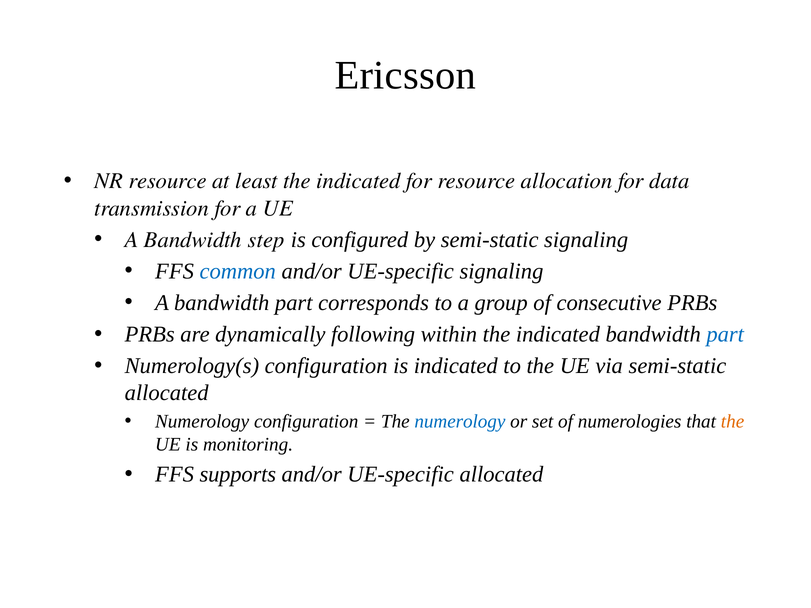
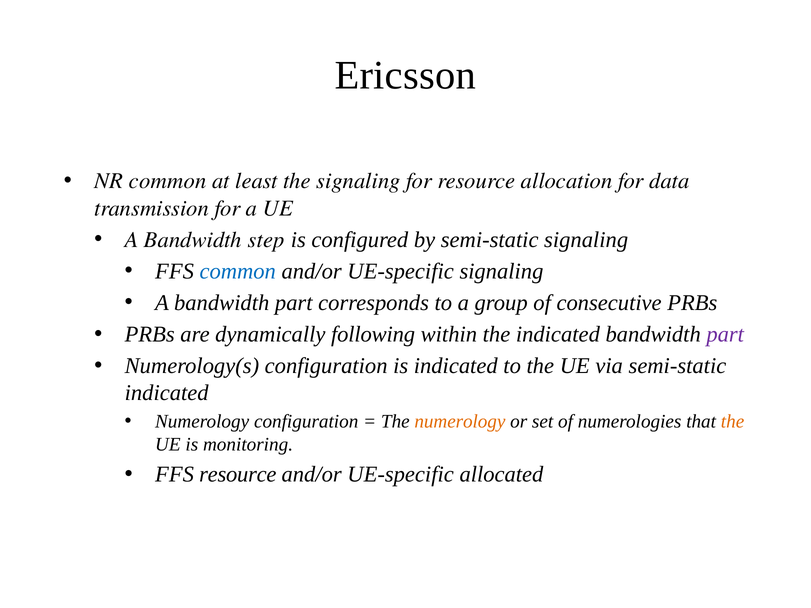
NR resource: resource -> common
least the indicated: indicated -> signaling
part at (725, 334) colour: blue -> purple
allocated at (167, 393): allocated -> indicated
numerology at (460, 422) colour: blue -> orange
FFS supports: supports -> resource
